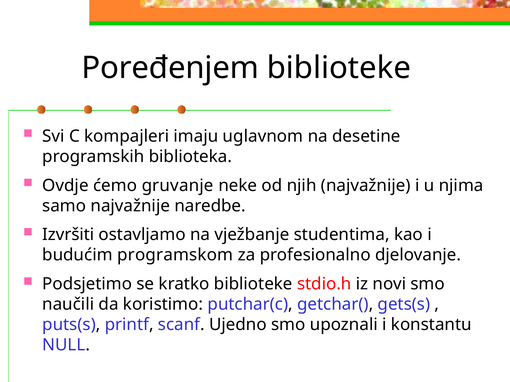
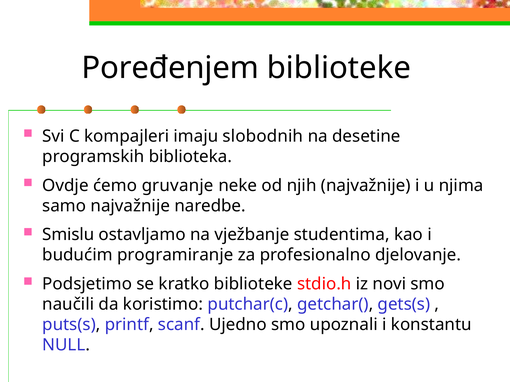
uglavnom: uglavnom -> slobodnih
Izvršiti: Izvršiti -> Smislu
programskom: programskom -> programiranje
